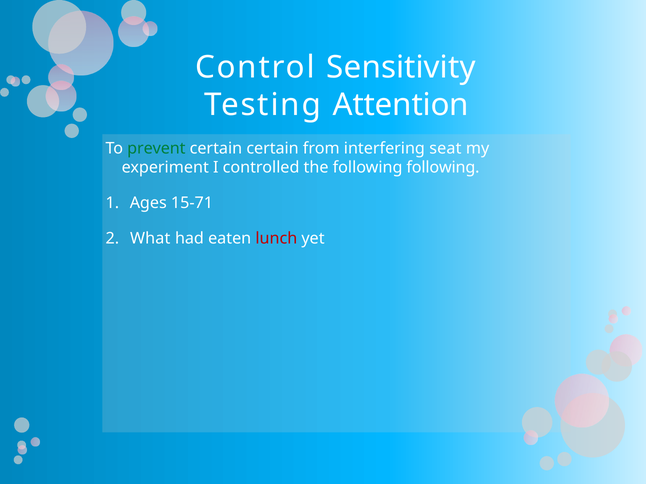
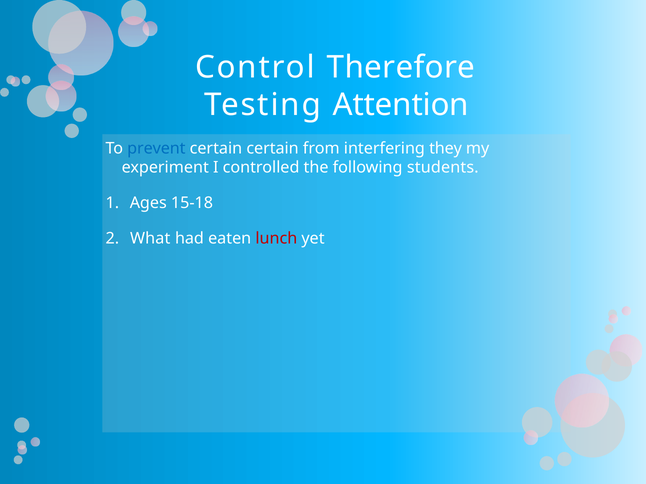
Sensitivity: Sensitivity -> Therefore
prevent colour: green -> blue
seat: seat -> they
following following: following -> students
15-71: 15-71 -> 15-18
